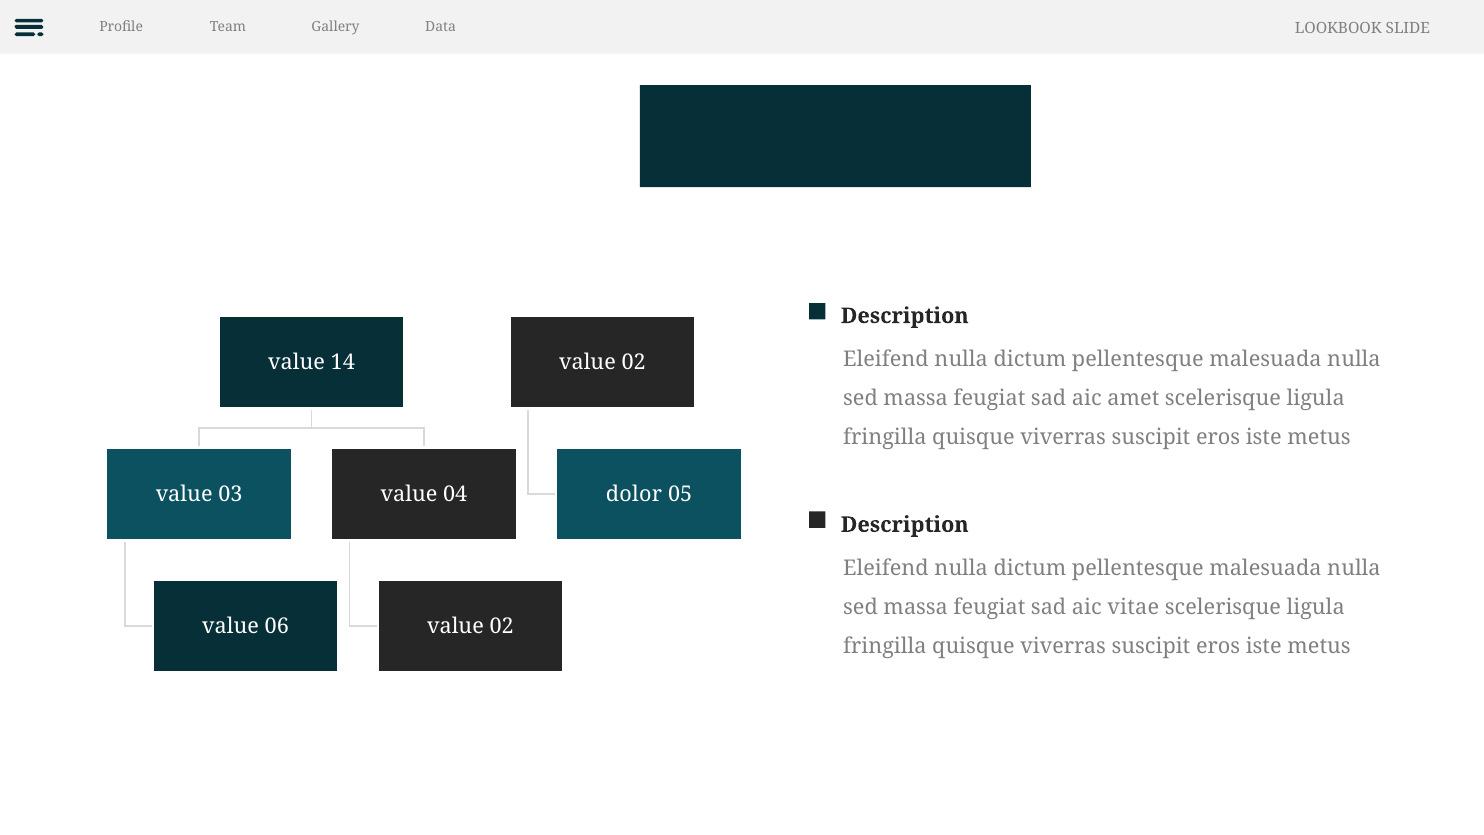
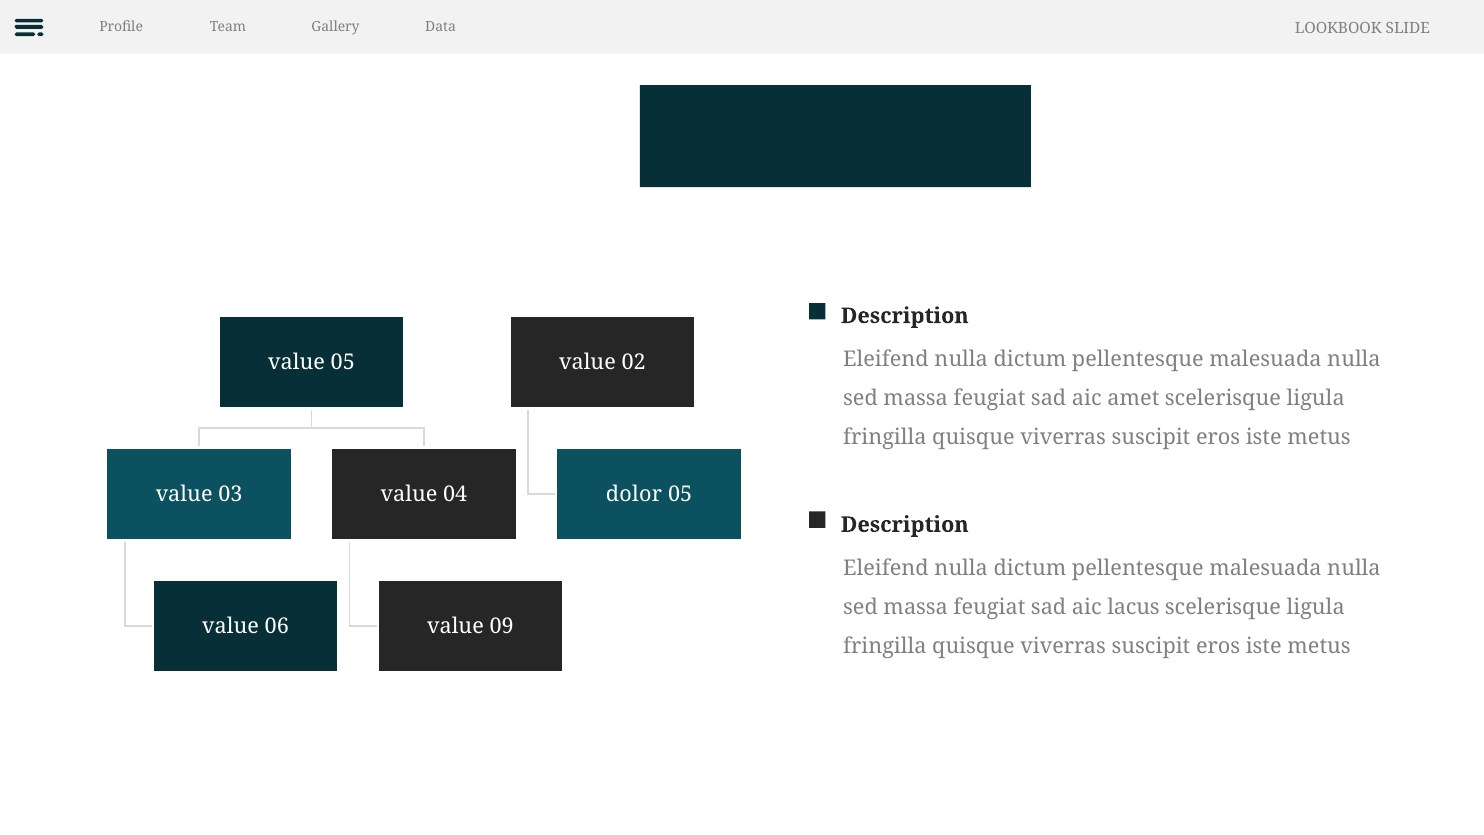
value 14: 14 -> 05
vitae: vitae -> lacus
02 at (502, 626): 02 -> 09
